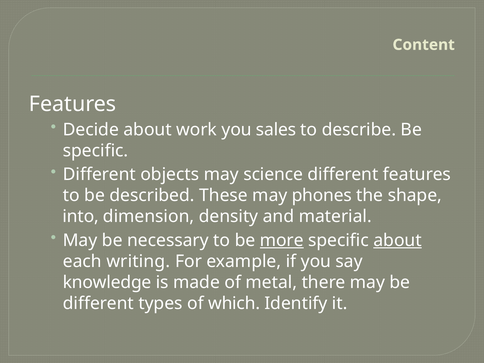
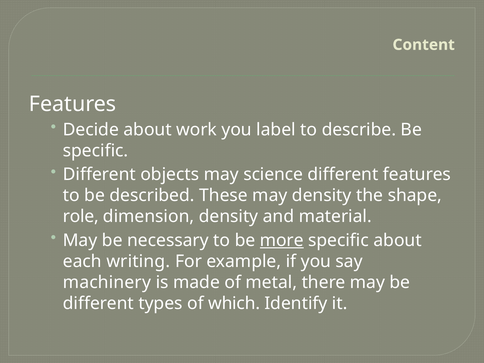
sales: sales -> label
may phones: phones -> density
into: into -> role
about at (398, 240) underline: present -> none
knowledge: knowledge -> machinery
